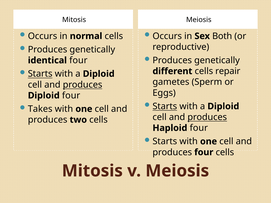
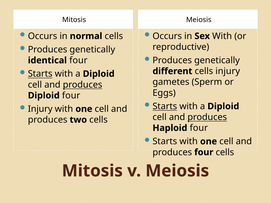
Sex Both: Both -> With
cells repair: repair -> injury
Takes at (40, 109): Takes -> Injury
